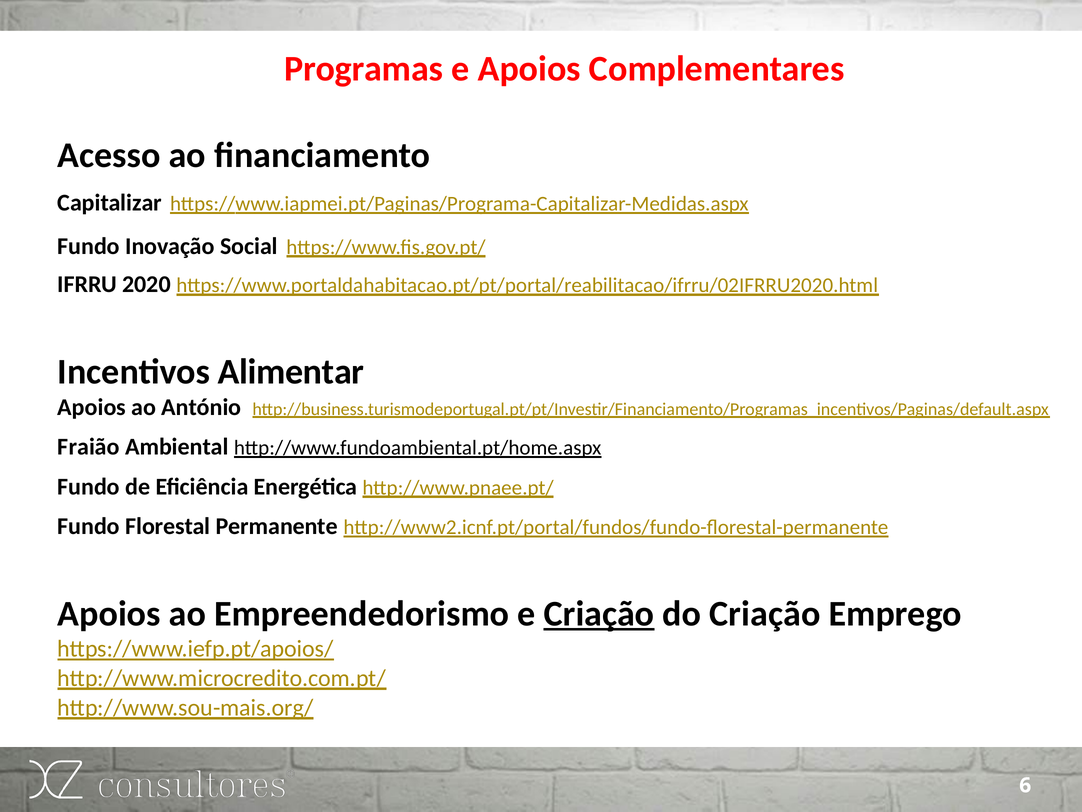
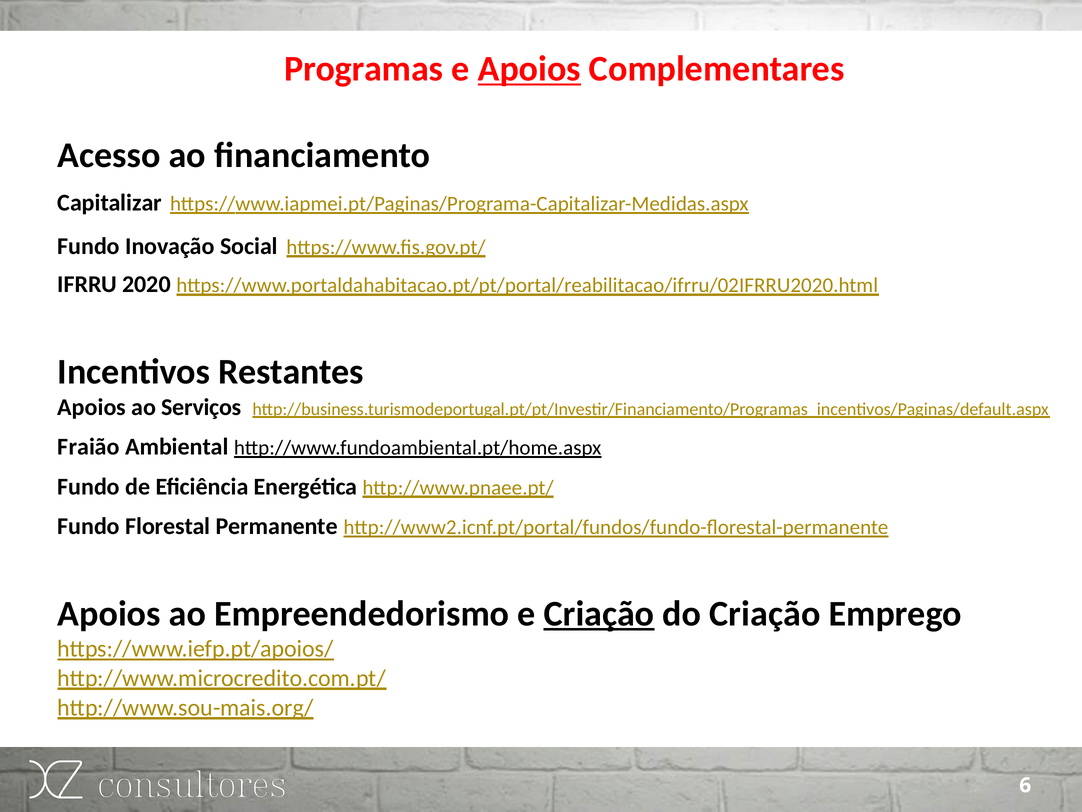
Apoios at (529, 69) underline: none -> present
Alimentar: Alimentar -> Restantes
António: António -> Serviços
